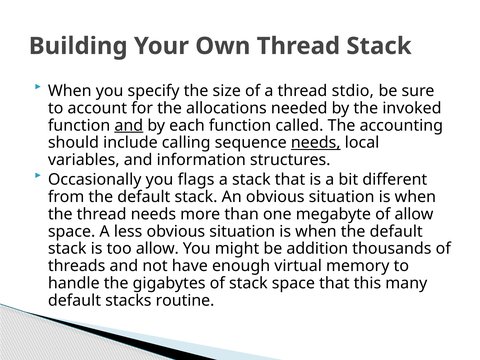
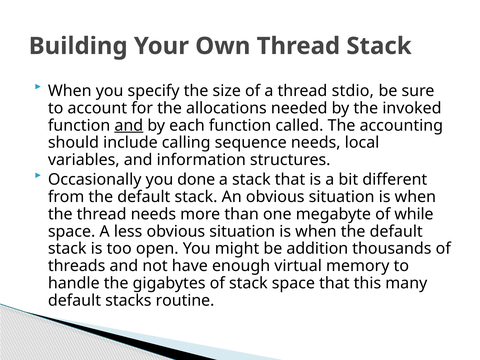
needs at (316, 143) underline: present -> none
flags: flags -> done
of allow: allow -> while
too allow: allow -> open
